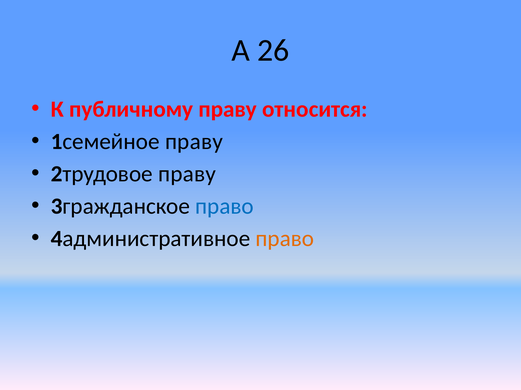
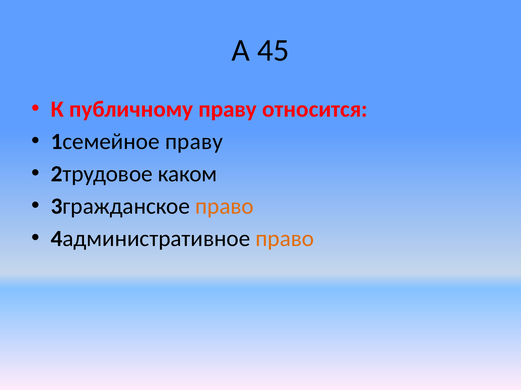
26: 26 -> 45
2трудовое праву: праву -> каком
право at (225, 207) colour: blue -> orange
